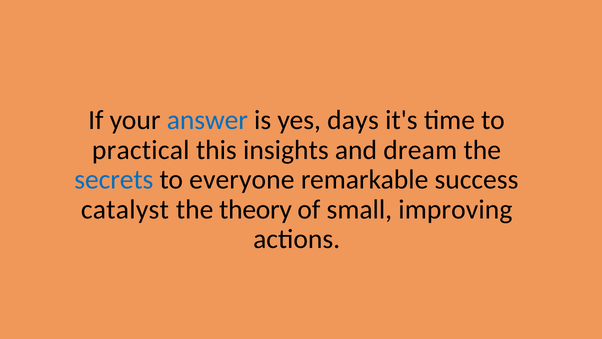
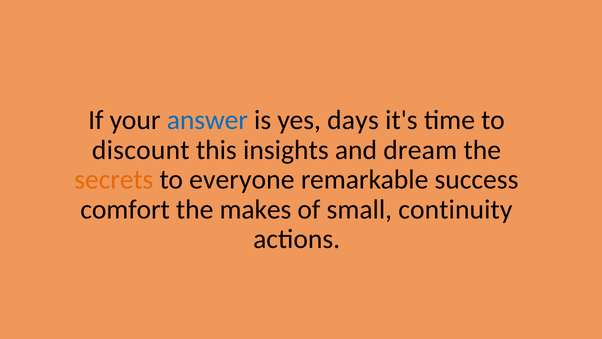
practical: practical -> discount
secrets colour: blue -> orange
catalyst: catalyst -> comfort
theory: theory -> makes
improving: improving -> continuity
